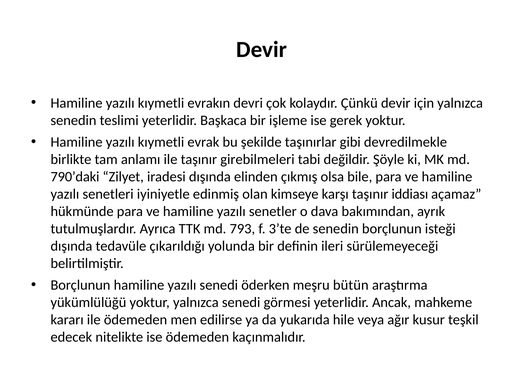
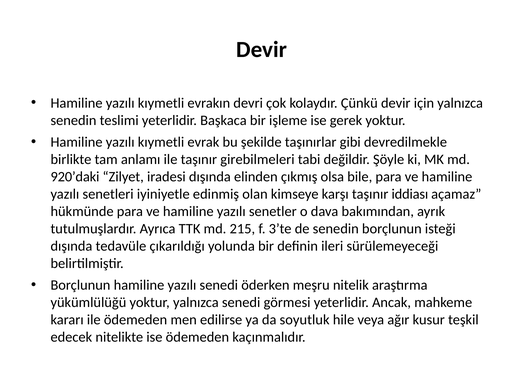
790’daki: 790’daki -> 920’daki
793: 793 -> 215
bütün: bütün -> nitelik
yukarıda: yukarıda -> soyutluk
